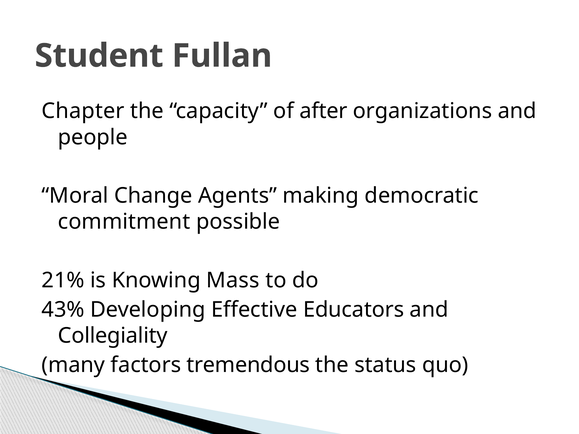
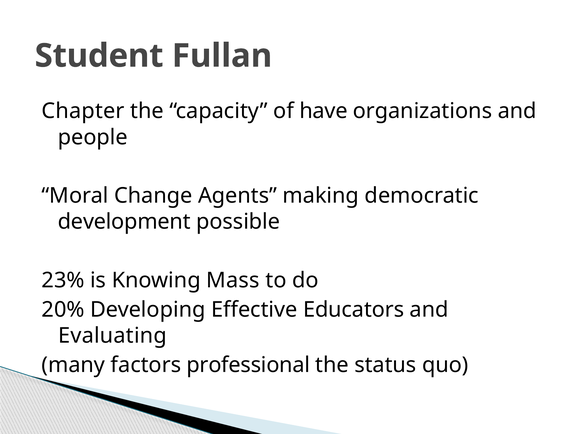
after: after -> have
commitment: commitment -> development
21%: 21% -> 23%
43%: 43% -> 20%
Collegiality: Collegiality -> Evaluating
tremendous: tremendous -> professional
